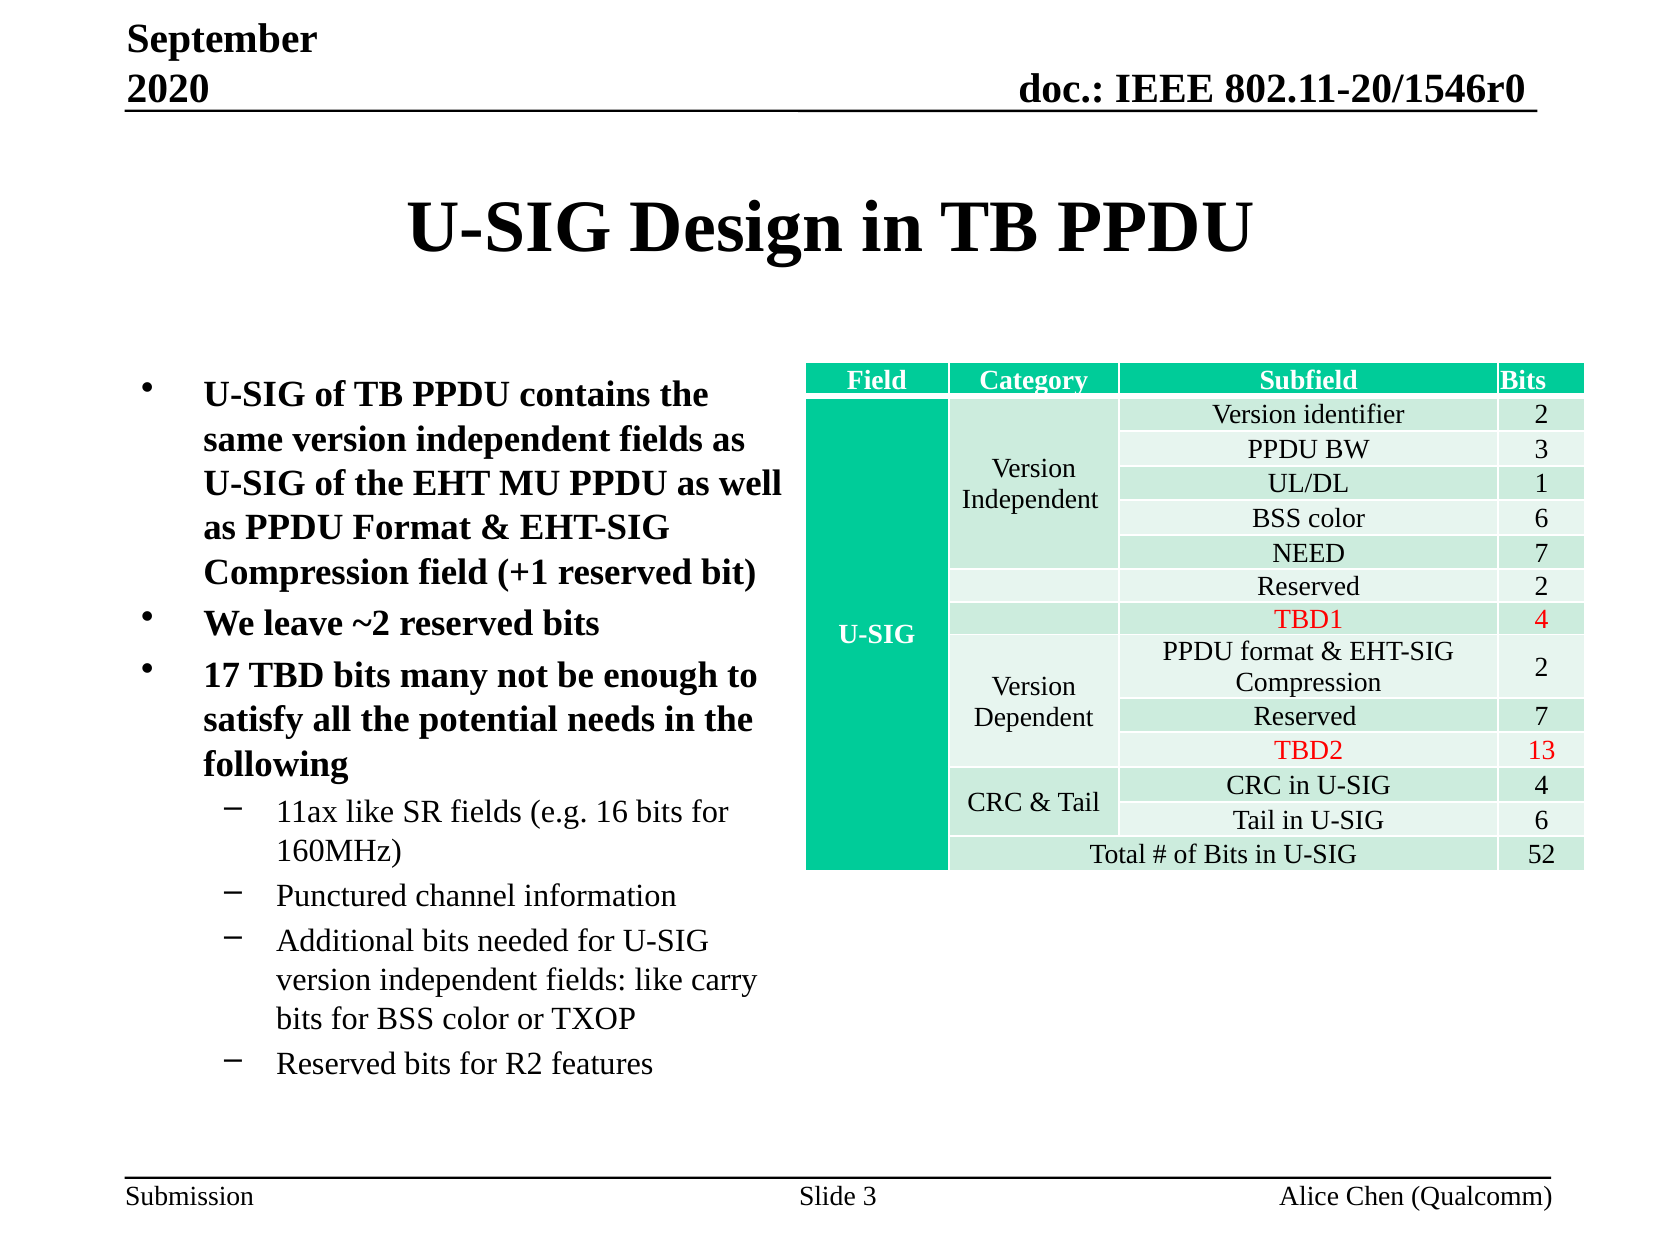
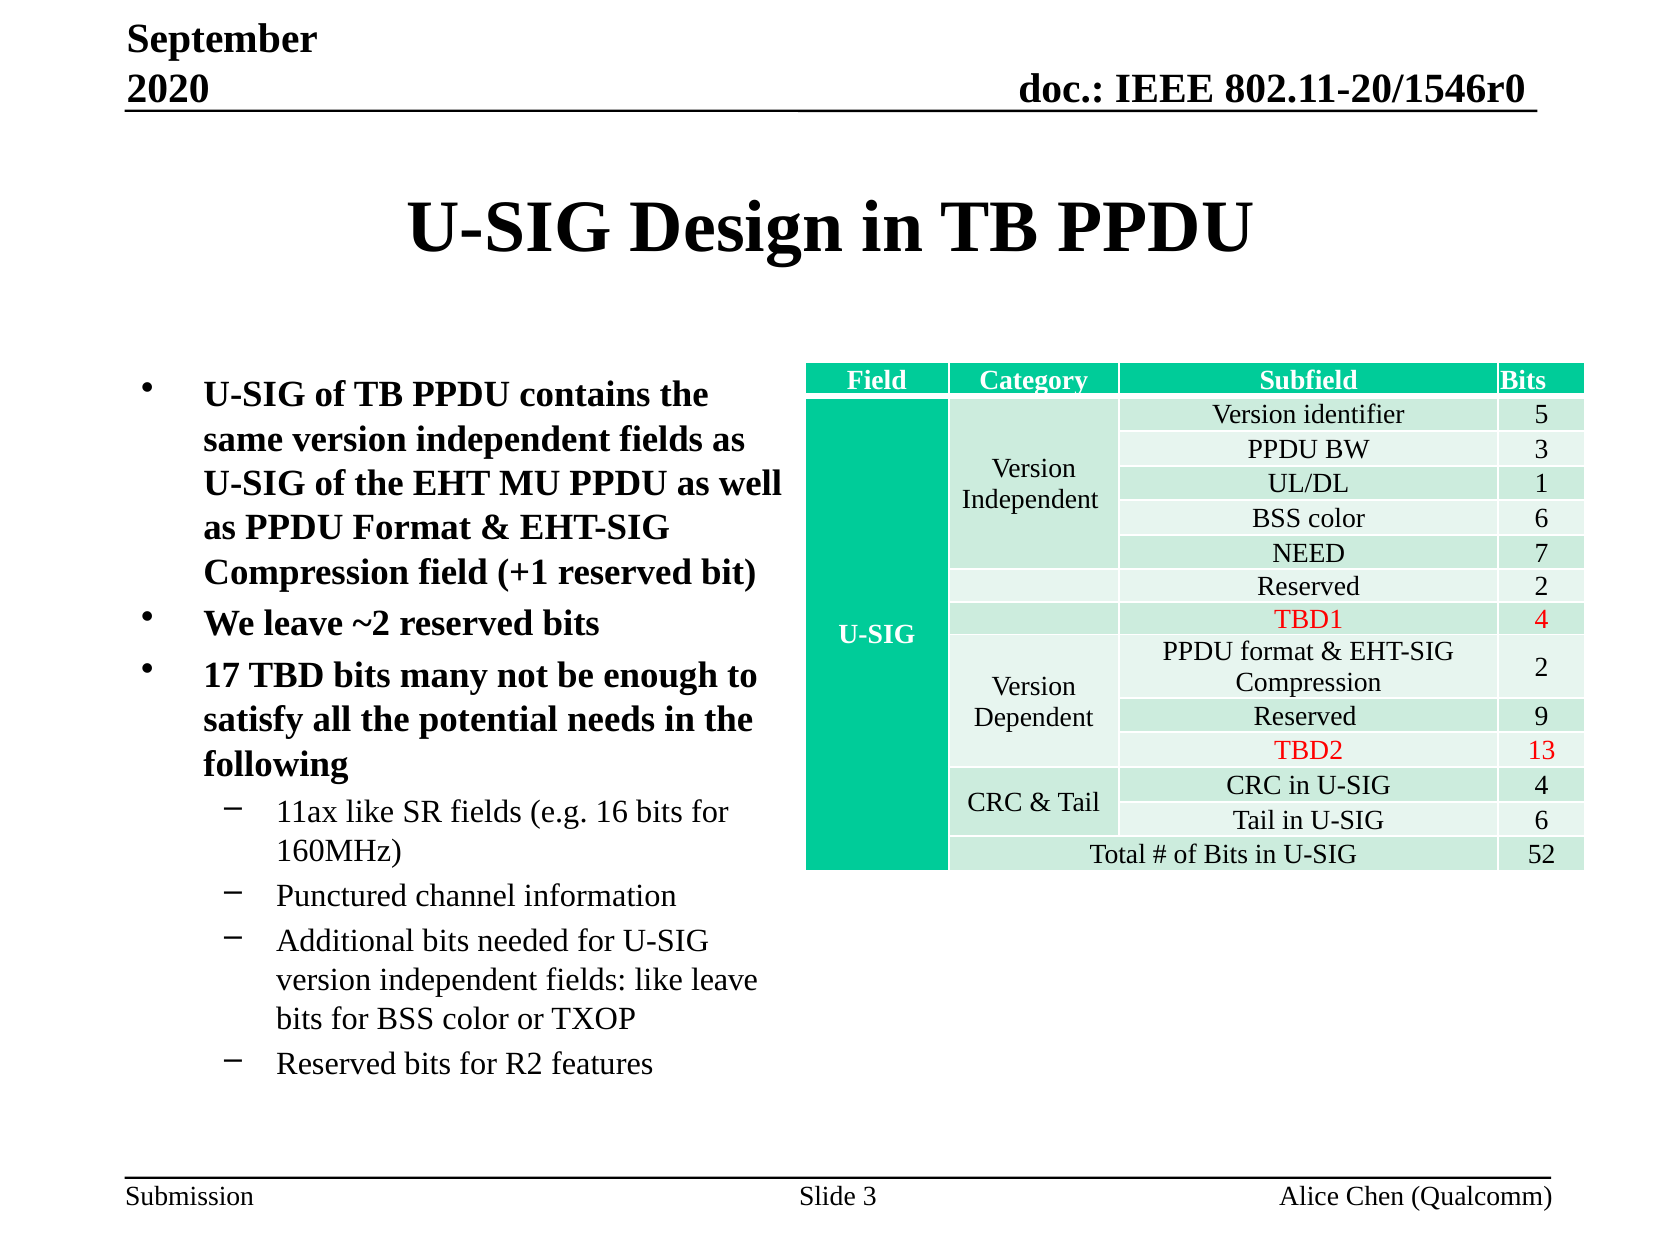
identifier 2: 2 -> 5
Reserved 7: 7 -> 9
like carry: carry -> leave
